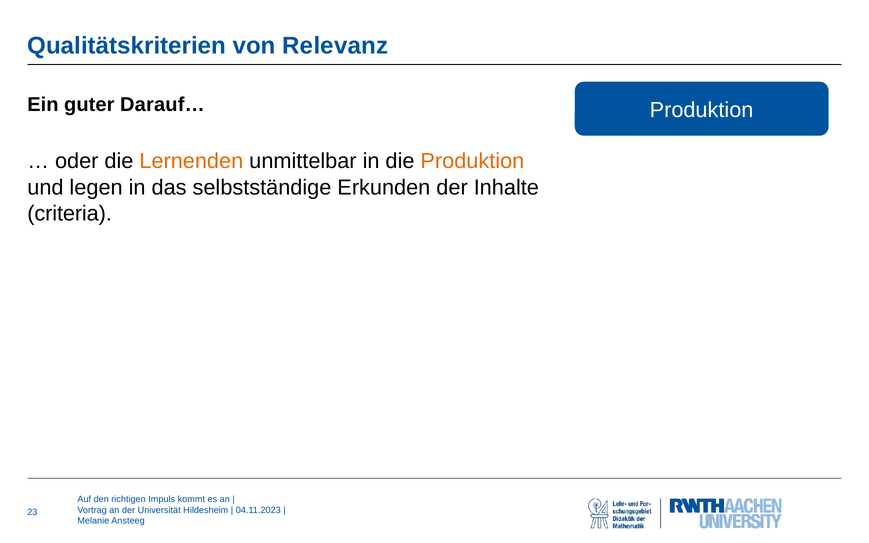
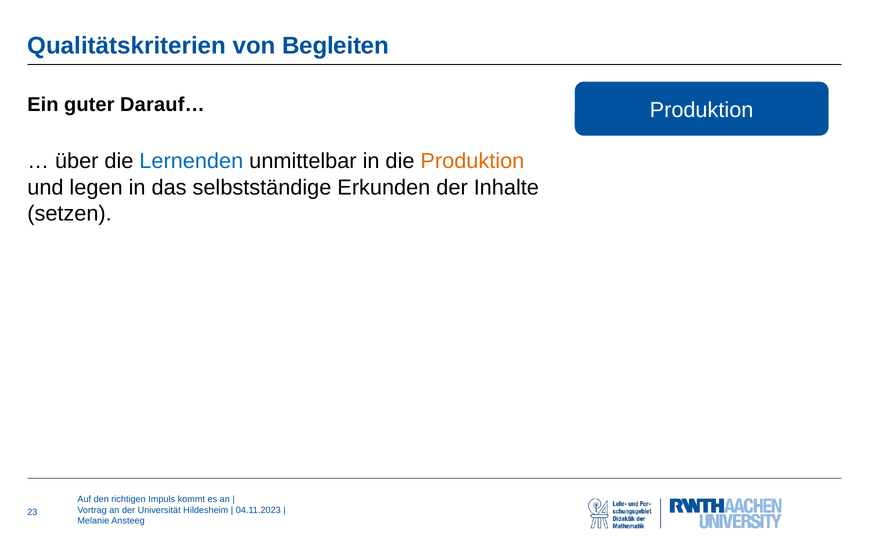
Relevanz: Relevanz -> Begleiten
oder: oder -> über
Lernenden colour: orange -> blue
criteria: criteria -> setzen
